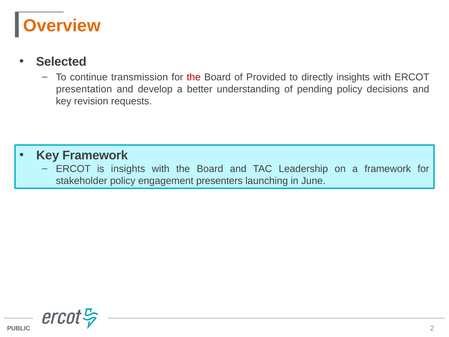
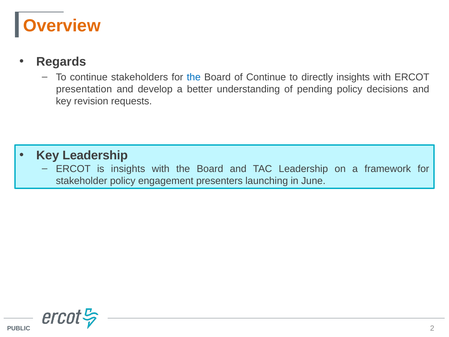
Selected: Selected -> Regards
transmission: transmission -> stakeholders
the at (194, 77) colour: red -> blue
of Provided: Provided -> Continue
Key Framework: Framework -> Leadership
